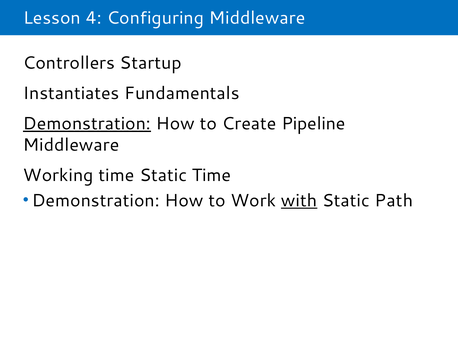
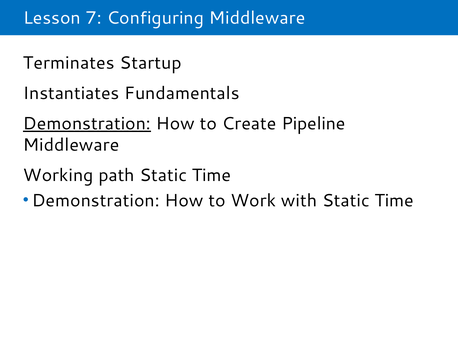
4: 4 -> 7
Controllers: Controllers -> Terminates
Working time: time -> path
with underline: present -> none
Path at (394, 201): Path -> Time
